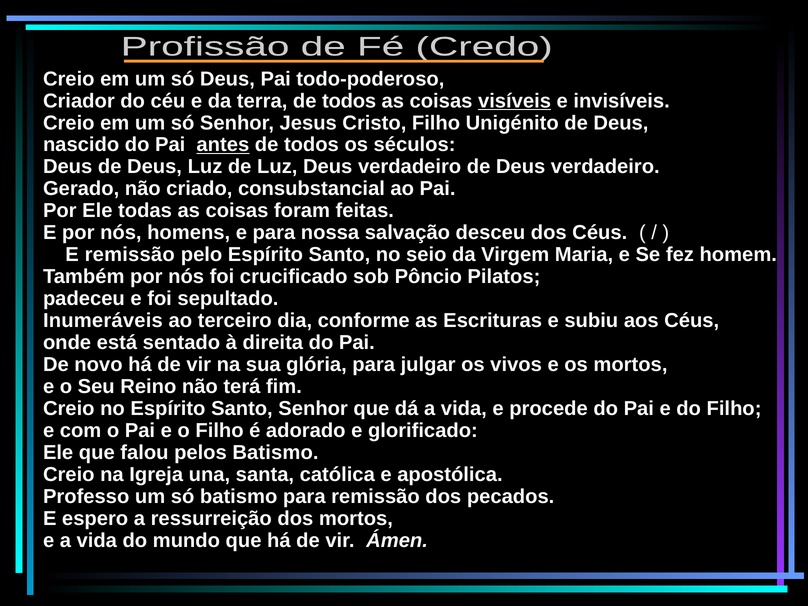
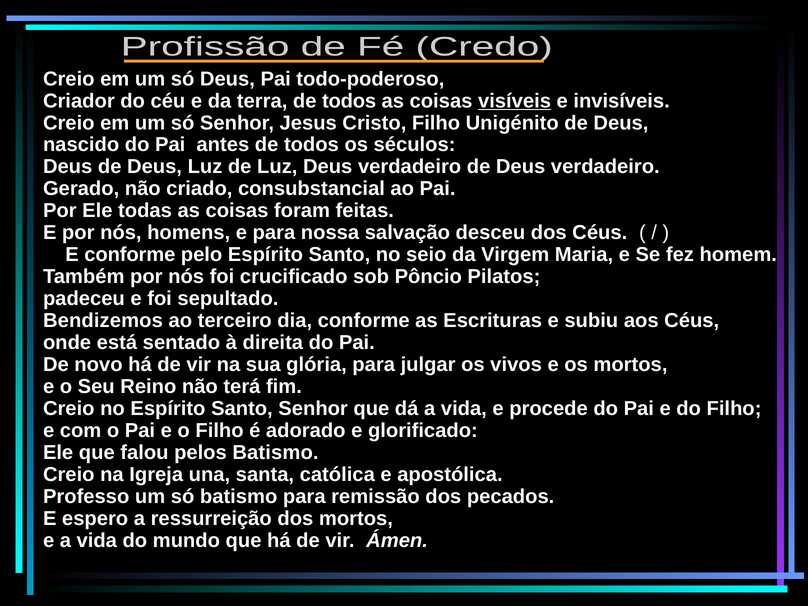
antes underline: present -> none
E remissão: remissão -> conforme
Inumeráveis: Inumeráveis -> Bendizemos
